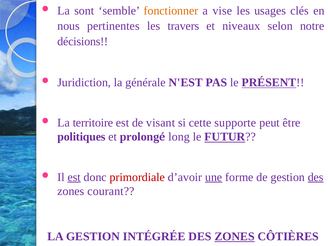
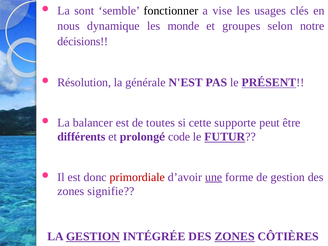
fonctionner colour: orange -> black
pertinentes: pertinentes -> dynamique
travers: travers -> monde
niveaux: niveaux -> groupes
Juridiction: Juridiction -> Résolution
territoire: territoire -> balancer
visant: visant -> toutes
politiques: politiques -> différents
long: long -> code
est at (74, 177) underline: present -> none
des at (316, 177) underline: present -> none
courant: courant -> signifie
GESTION at (93, 237) underline: none -> present
